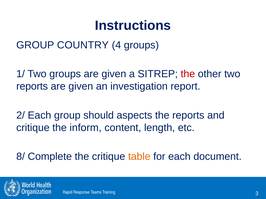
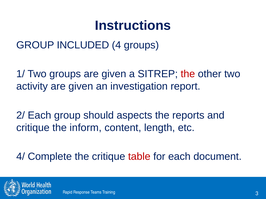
COUNTRY: COUNTRY -> INCLUDED
reports at (32, 87): reports -> activity
8/: 8/ -> 4/
table colour: orange -> red
